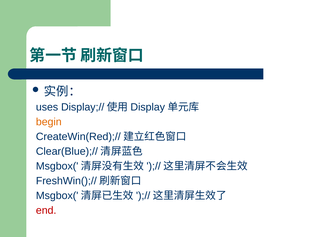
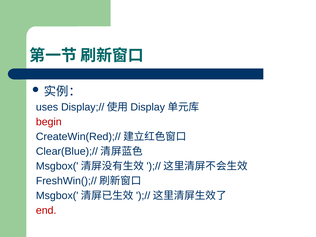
begin colour: orange -> red
